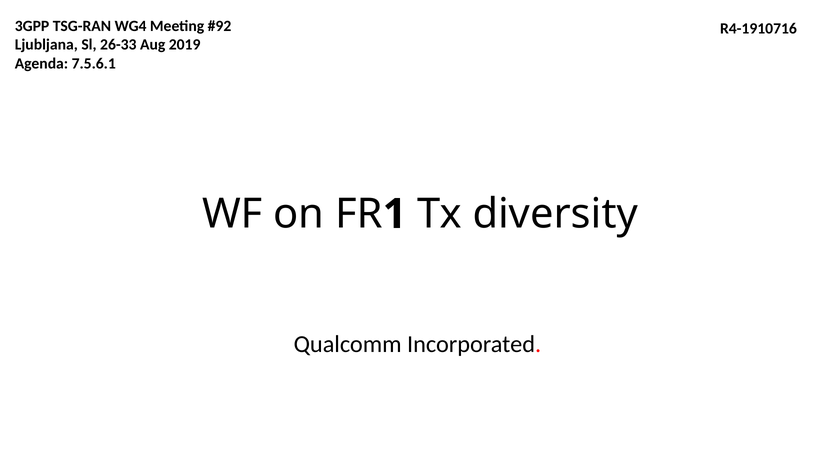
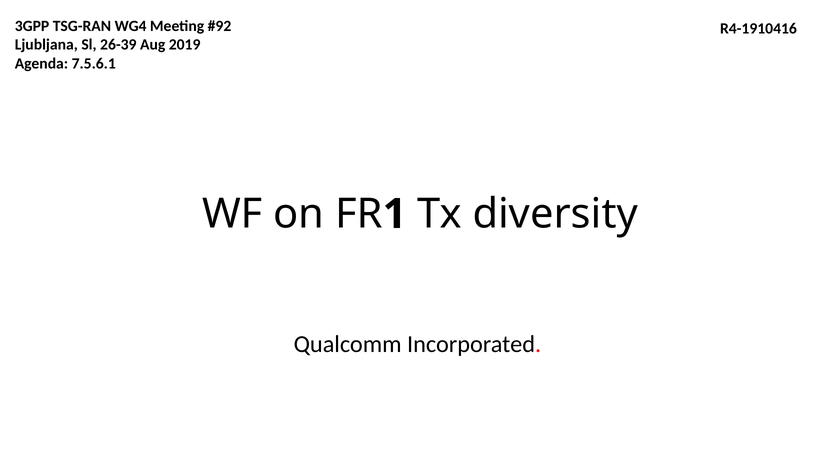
R4-1910716: R4-1910716 -> R4-1910416
26-33: 26-33 -> 26-39
